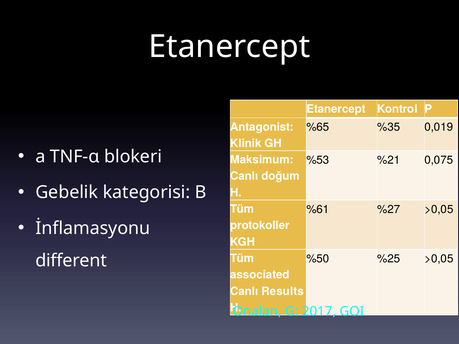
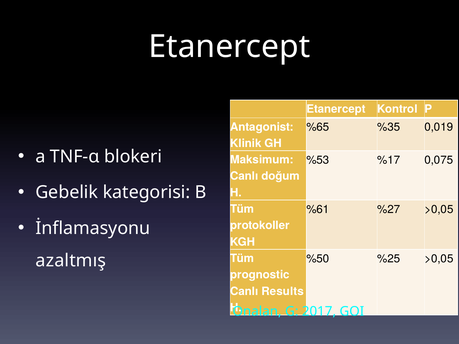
%21: %21 -> %17
different: different -> azaltmış
associated: associated -> prognostic
